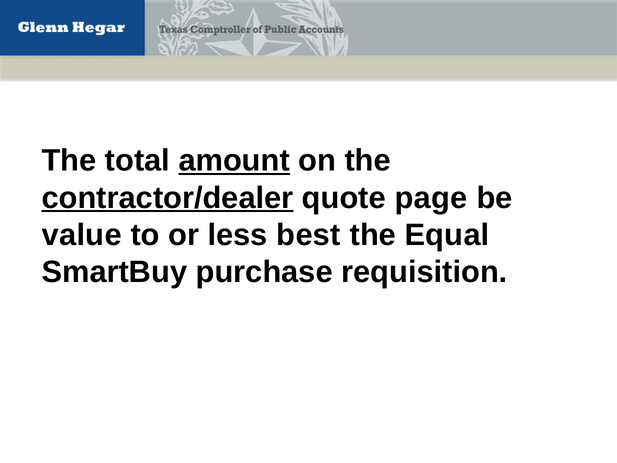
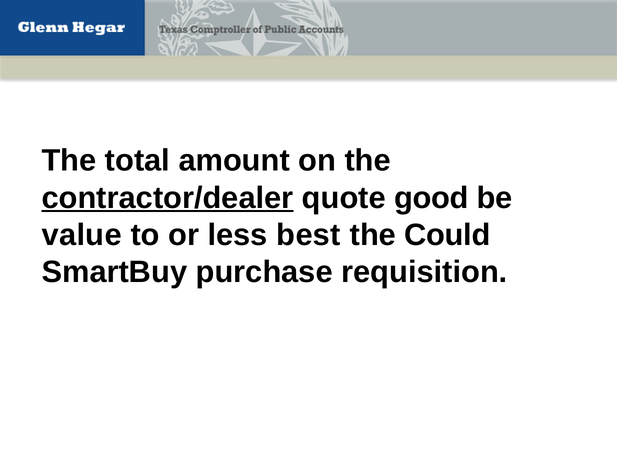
amount underline: present -> none
page: page -> good
Equal: Equal -> Could
